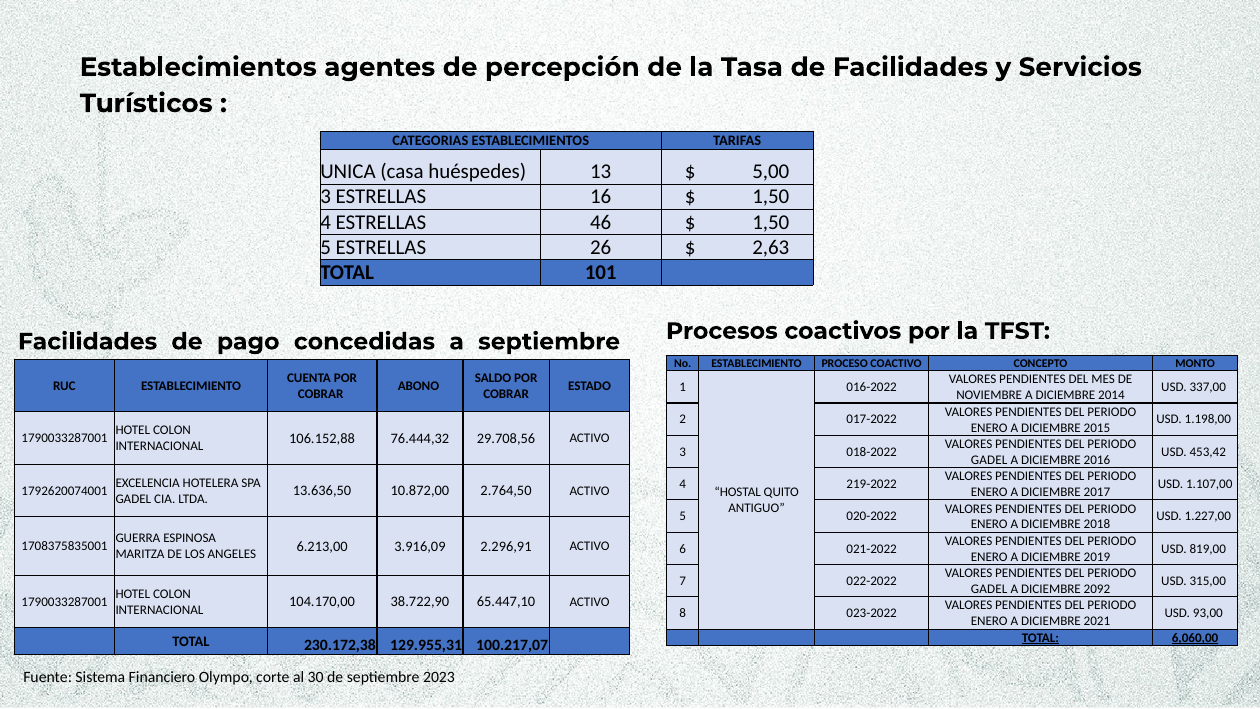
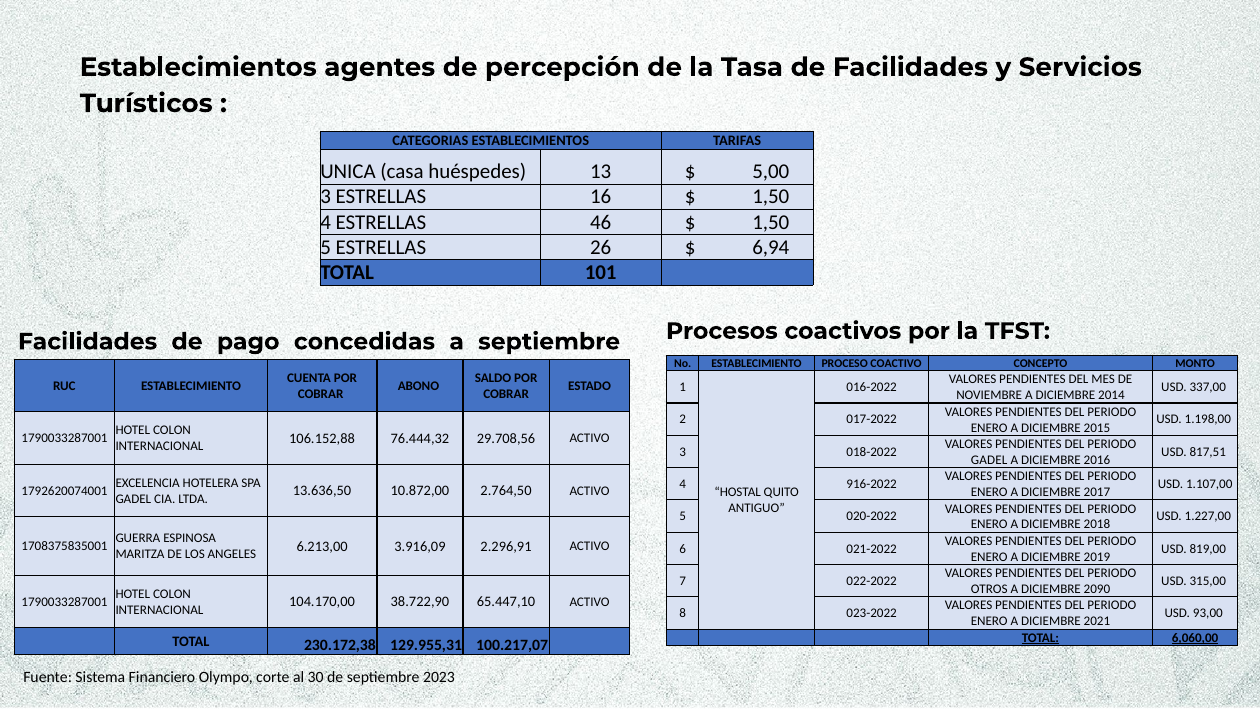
2,63: 2,63 -> 6,94
453,42: 453,42 -> 817,51
219-2022: 219-2022 -> 916-2022
GADEL at (989, 589): GADEL -> OTROS
2092: 2092 -> 2090
